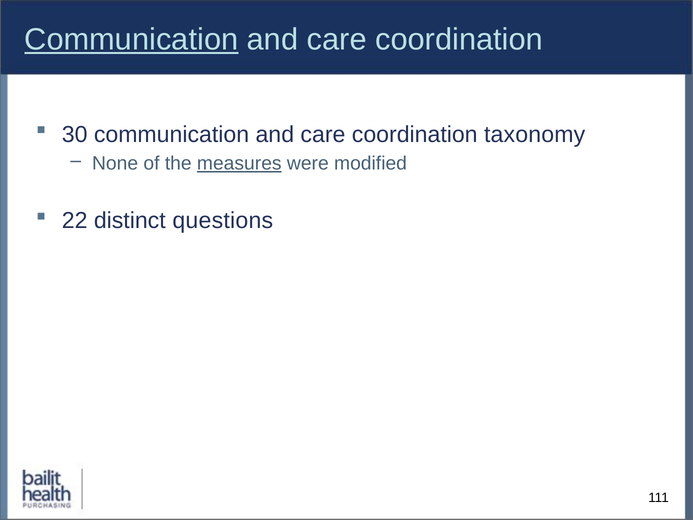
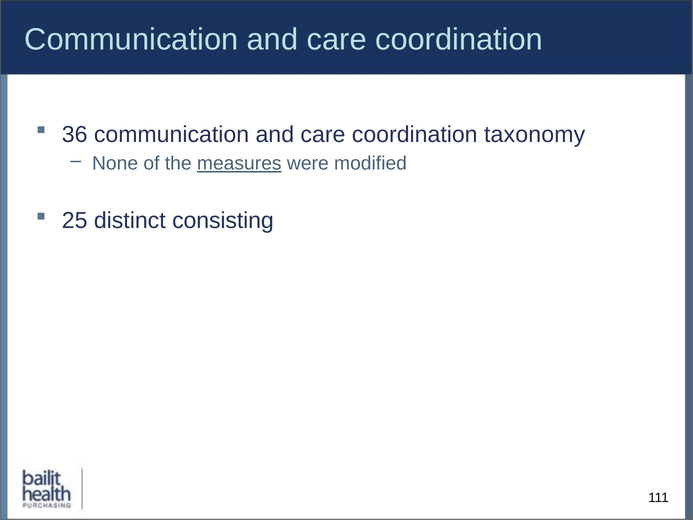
Communication at (131, 40) underline: present -> none
30: 30 -> 36
22: 22 -> 25
questions: questions -> consisting
